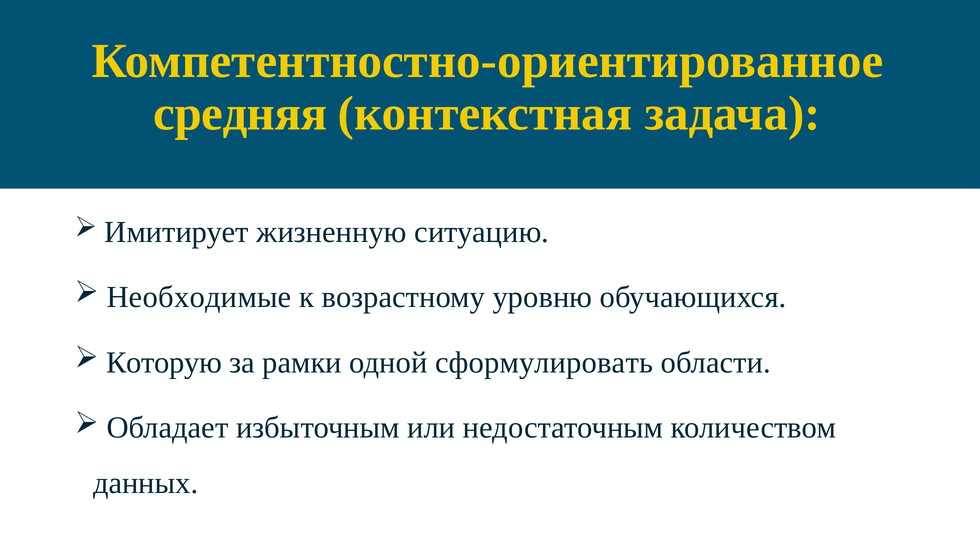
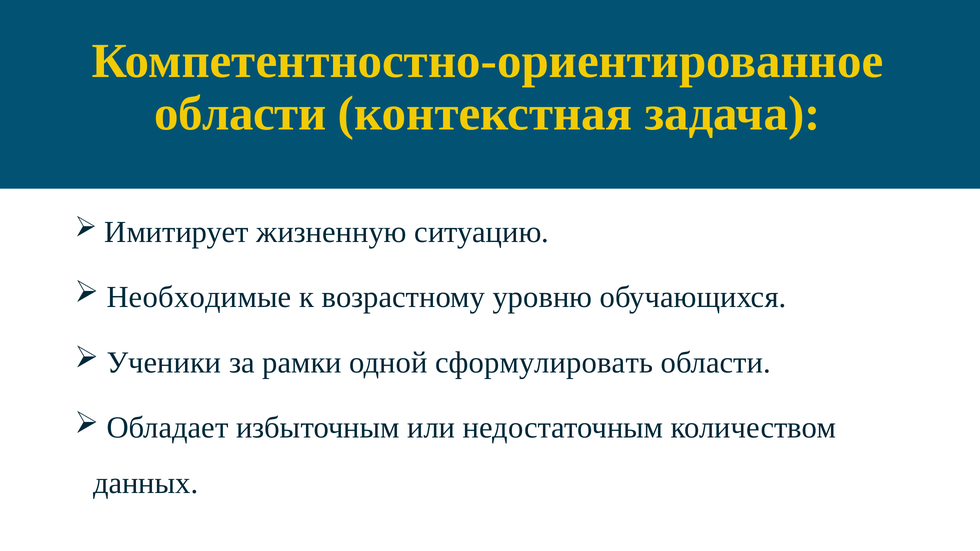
средняя at (240, 114): средняя -> области
Которую: Которую -> Ученики
